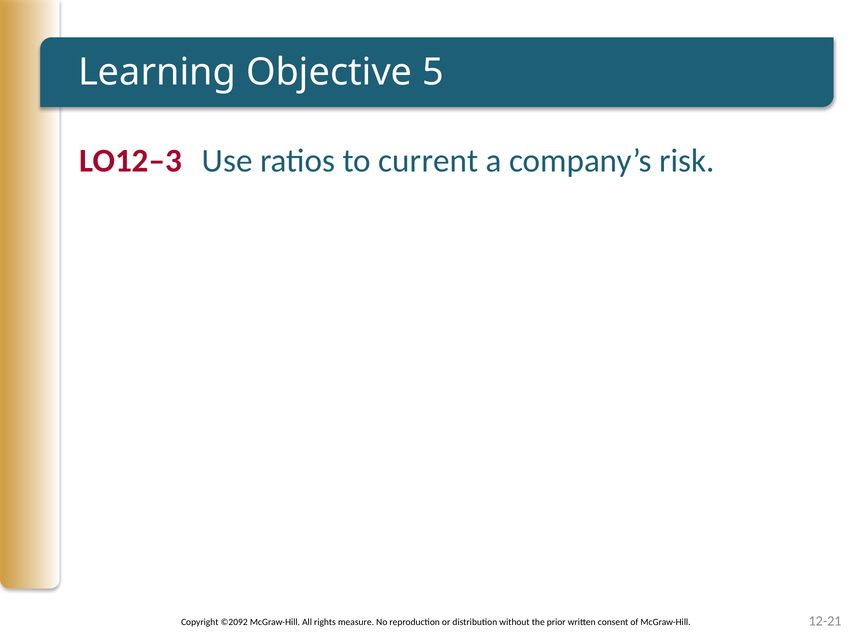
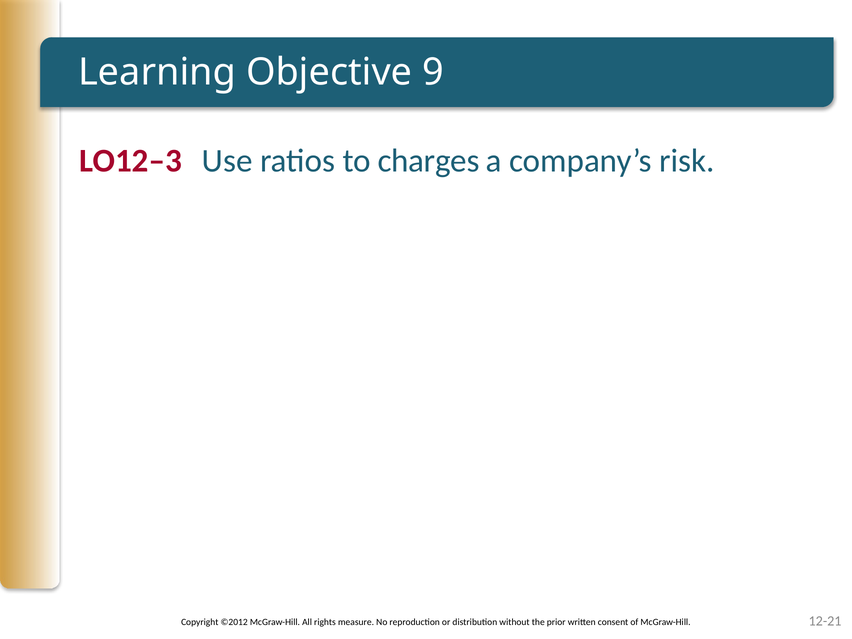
5: 5 -> 9
current: current -> charges
©2092: ©2092 -> ©2012
